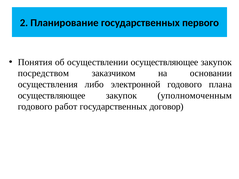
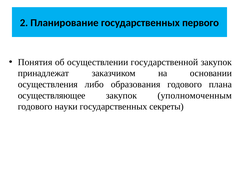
осуществлении осуществляющее: осуществляющее -> государственной
посредством: посредством -> принадлежат
электронной: электронной -> образования
работ: работ -> науки
договор: договор -> секреты
